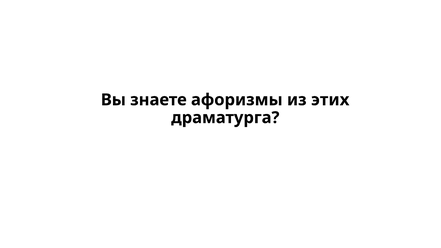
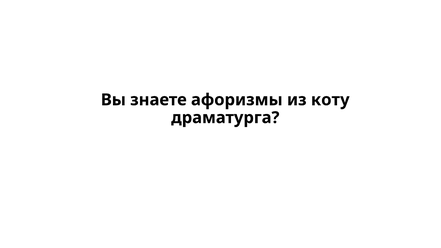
этих: этих -> коту
